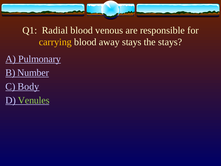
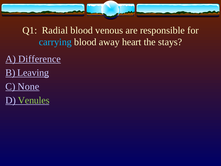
carrying colour: yellow -> light blue
away stays: stays -> heart
Pulmonary: Pulmonary -> Difference
Number: Number -> Leaving
Body: Body -> None
